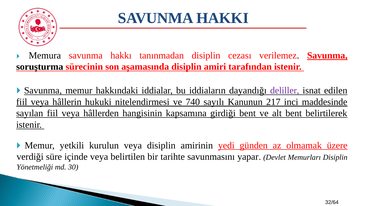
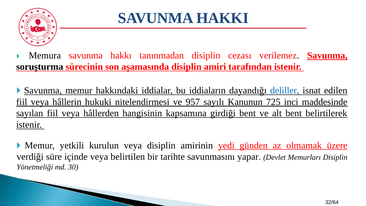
deliller colour: purple -> blue
740: 740 -> 957
217: 217 -> 725
